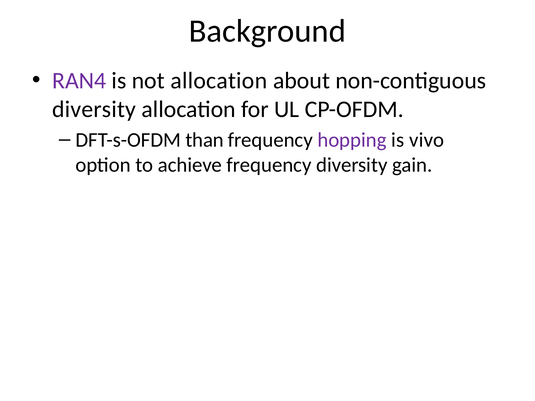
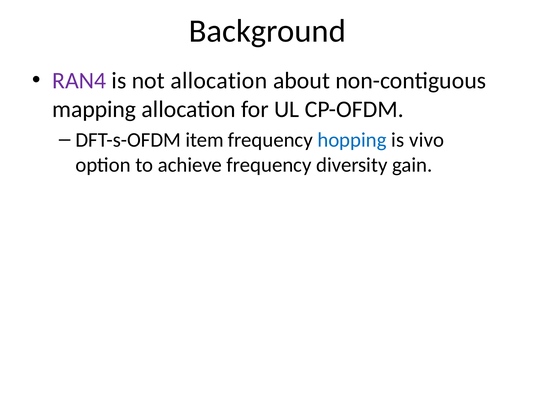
diversity at (94, 109): diversity -> mapping
than: than -> item
hopping colour: purple -> blue
